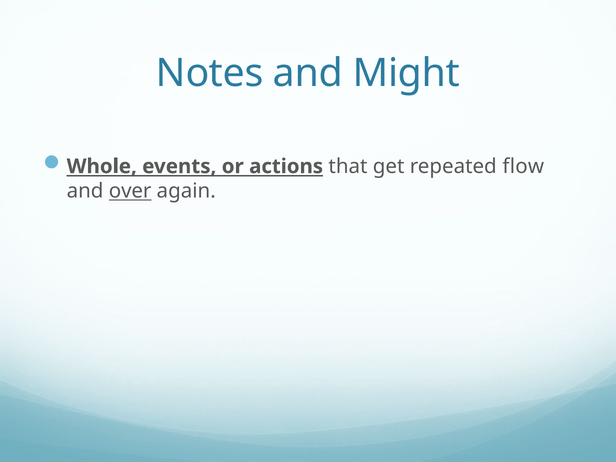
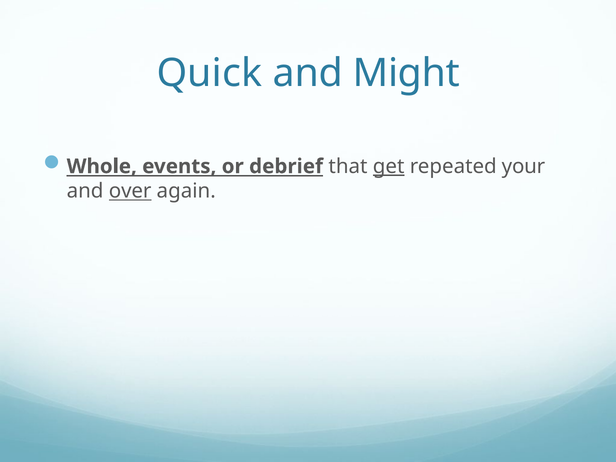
Notes: Notes -> Quick
actions: actions -> debrief
get underline: none -> present
flow: flow -> your
